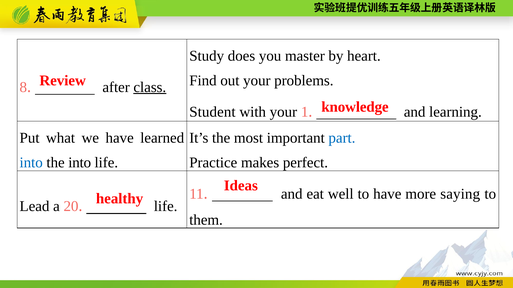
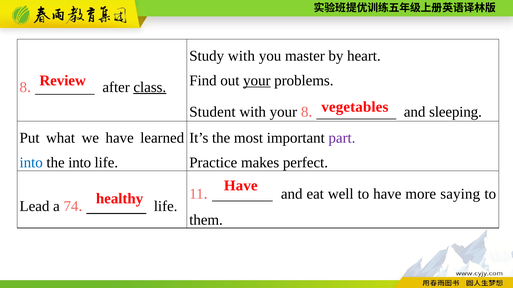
Study does: does -> with
your at (257, 81) underline: none -> present
knowledge: knowledge -> vegetables
your 1: 1 -> 8
learning: learning -> sleeping
part colour: blue -> purple
Ideas at (241, 186): Ideas -> Have
20: 20 -> 74
